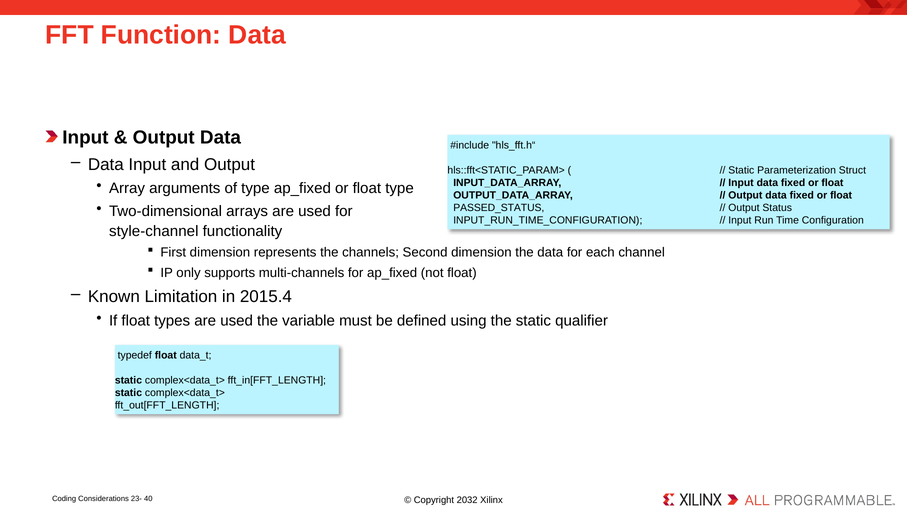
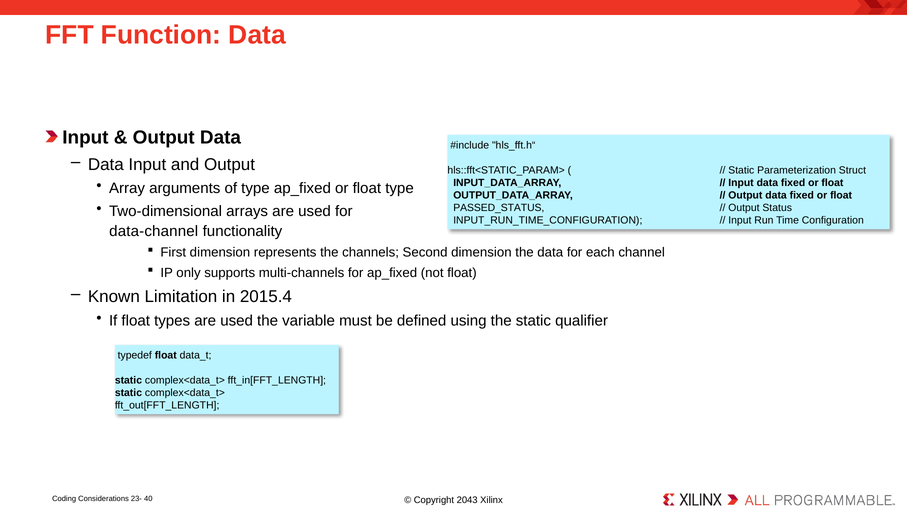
style-channel: style-channel -> data-channel
2032: 2032 -> 2043
